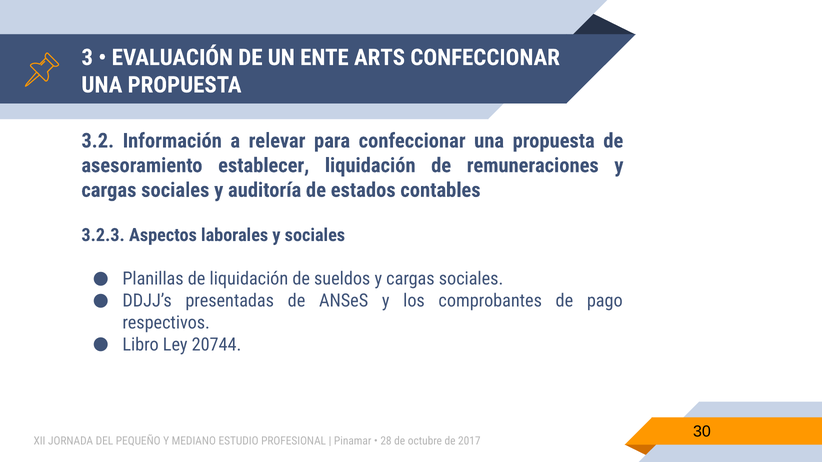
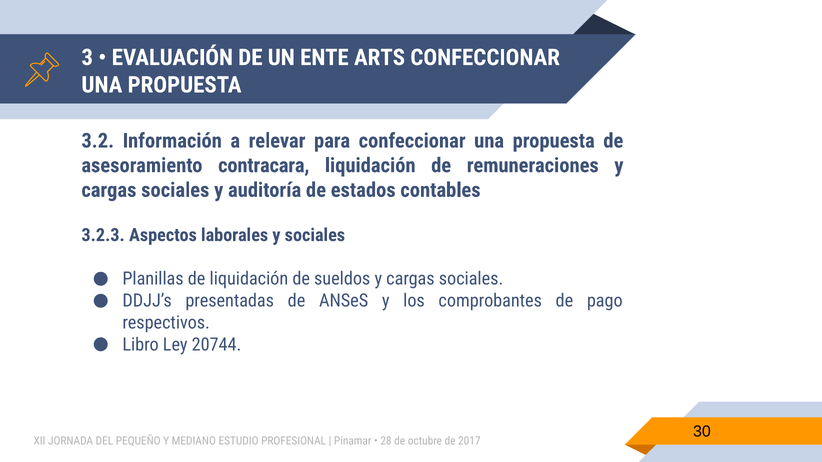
establecer: establecer -> contracara
